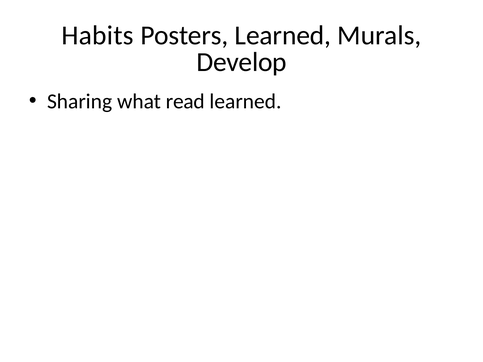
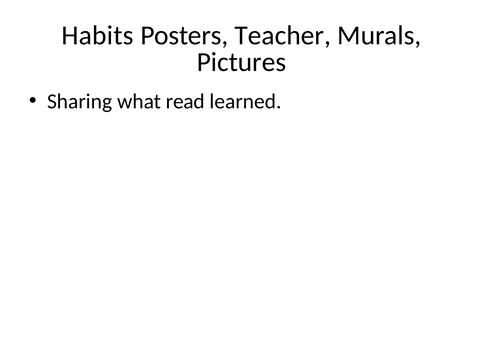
Posters Learned: Learned -> Teacher
Develop: Develop -> Pictures
